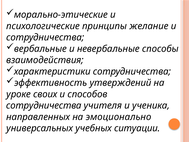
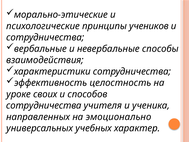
желание: желание -> учеников
утверждений: утверждений -> целостность
ситуации: ситуации -> характер
